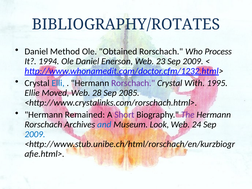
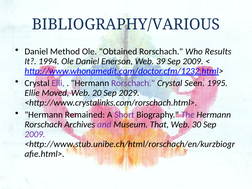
BIBLIOGRAPHY/ROTATES: BIBLIOGRAPHY/ROTATES -> BIBLIOGRAPHY/VARIOUS
Process: Process -> Results
23: 23 -> 39
Elli colour: blue -> purple
With: With -> Seen
28: 28 -> 20
2085: 2085 -> 2029
and colour: blue -> purple
Look: Look -> That
24: 24 -> 30
2009 at (35, 134) colour: blue -> purple
